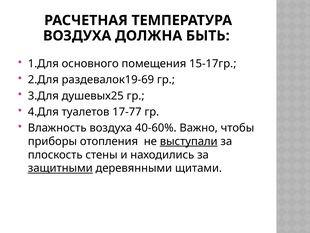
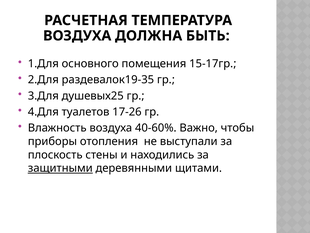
раздевалок19-69: раздевалок19-69 -> раздевалок19-35
17-77: 17-77 -> 17-26
выступали underline: present -> none
